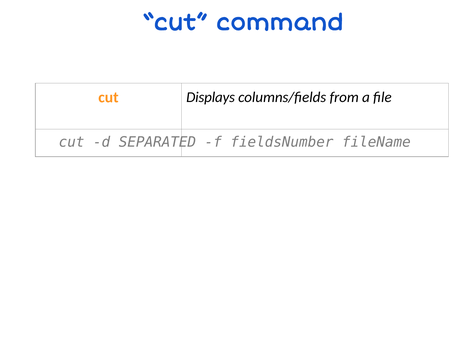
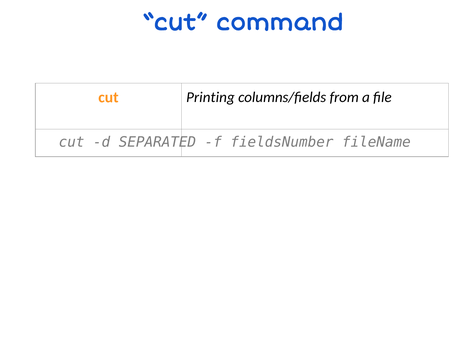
Displays: Displays -> Printing
